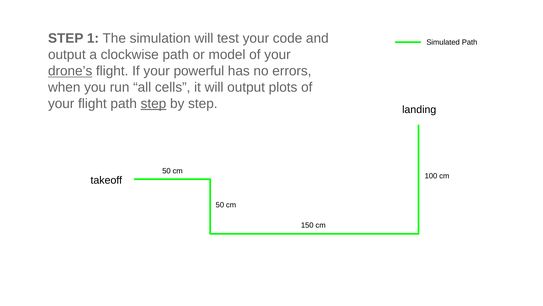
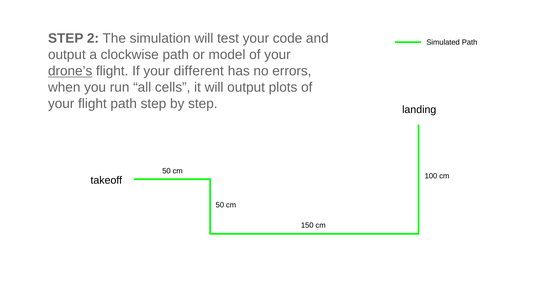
1: 1 -> 2
powerful: powerful -> different
step at (153, 104) underline: present -> none
